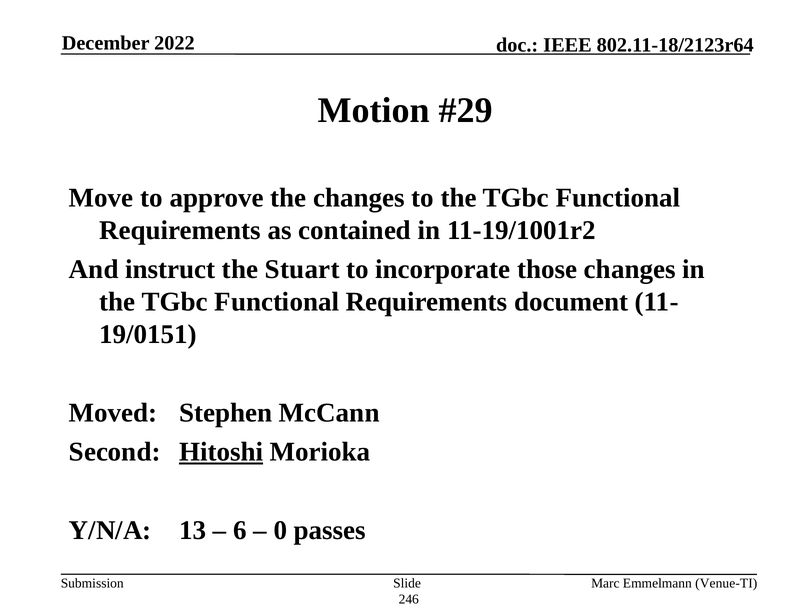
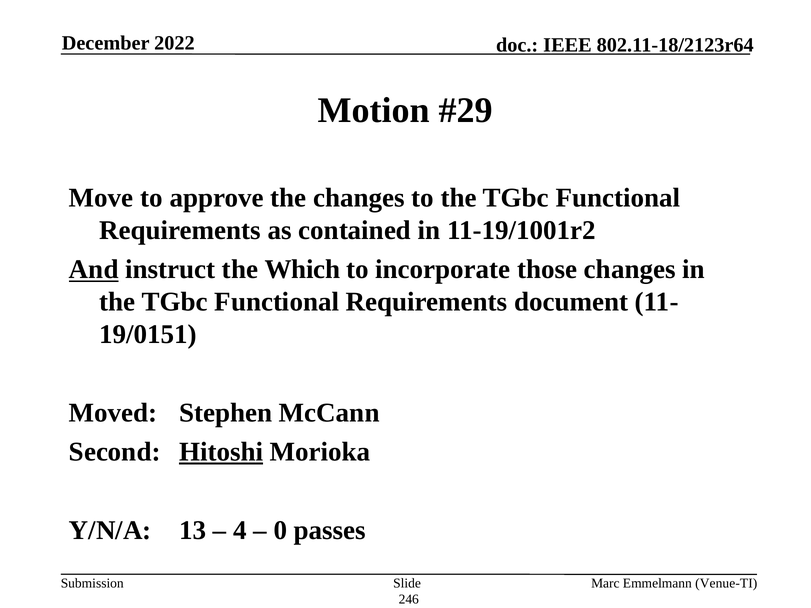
And underline: none -> present
Stuart: Stuart -> Which
6: 6 -> 4
